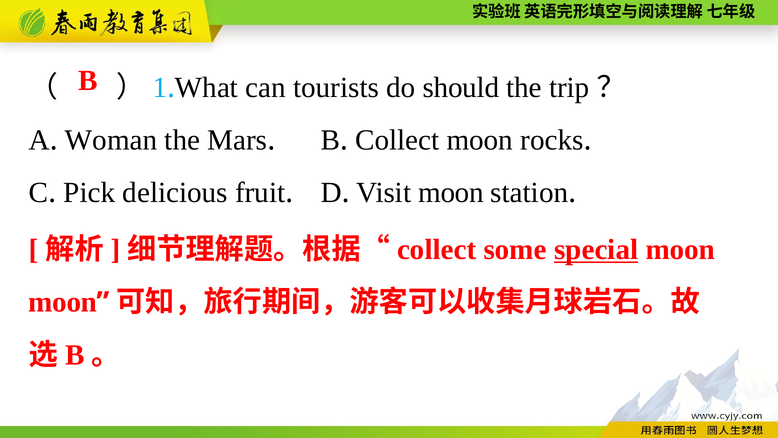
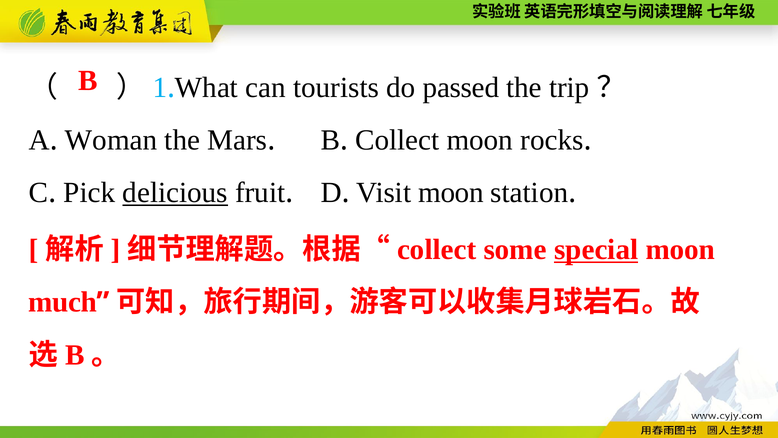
should: should -> passed
delicious underline: none -> present
moon at (63, 302): moon -> much
